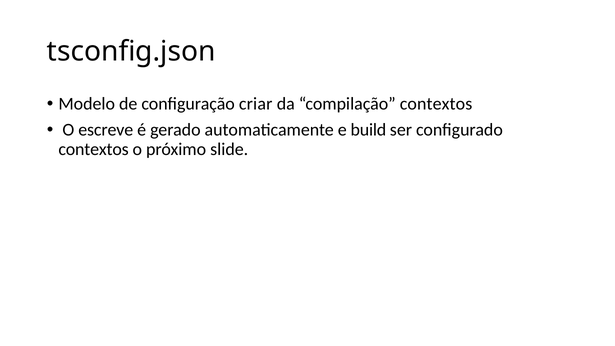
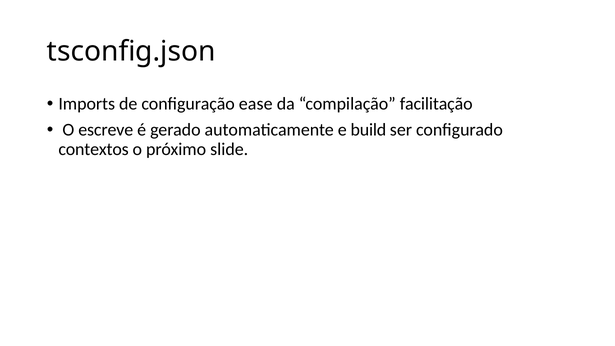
Modelo: Modelo -> Imports
criar: criar -> ease
compilação contextos: contextos -> facilitação
